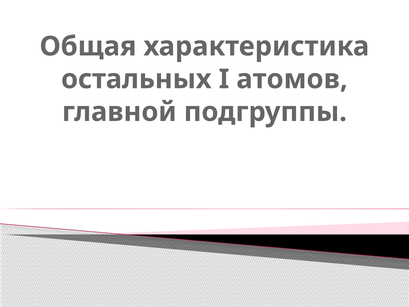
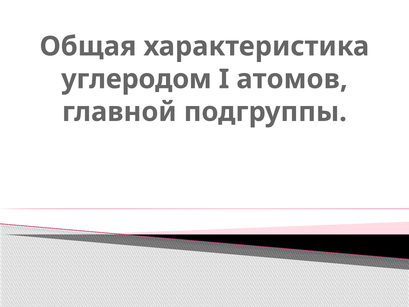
остальных: остальных -> углеродом
